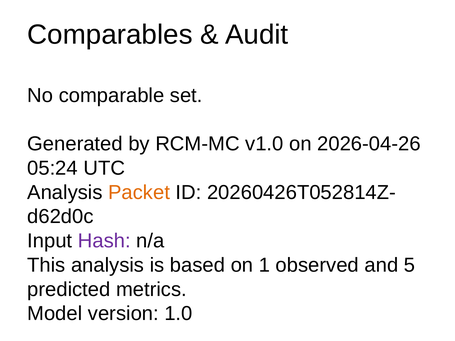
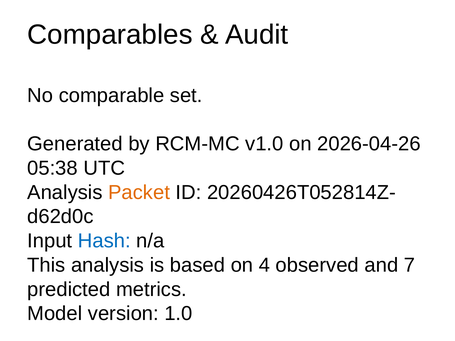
05:24: 05:24 -> 05:38
Hash colour: purple -> blue
1: 1 -> 4
5: 5 -> 7
